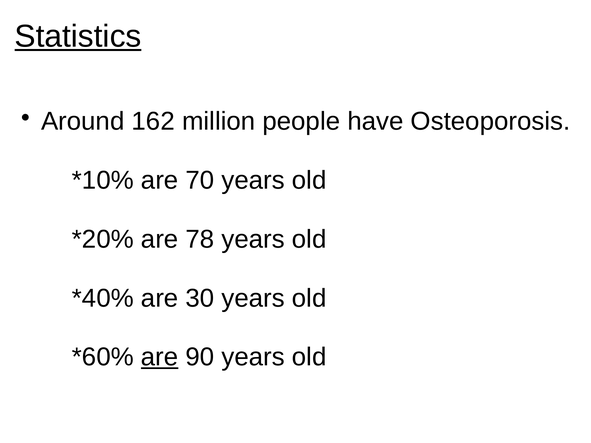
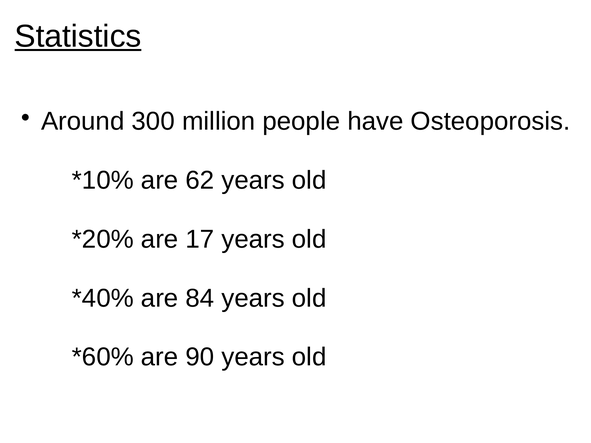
162: 162 -> 300
70: 70 -> 62
78: 78 -> 17
30: 30 -> 84
are at (160, 357) underline: present -> none
